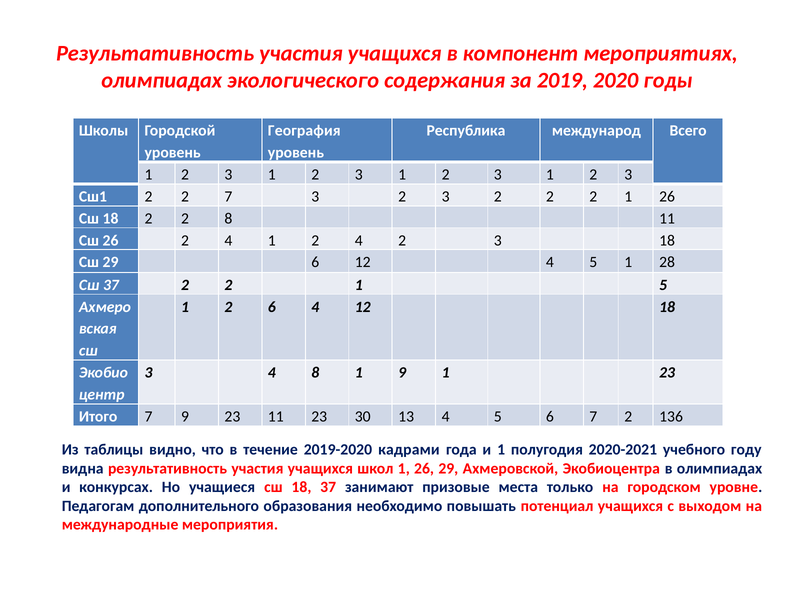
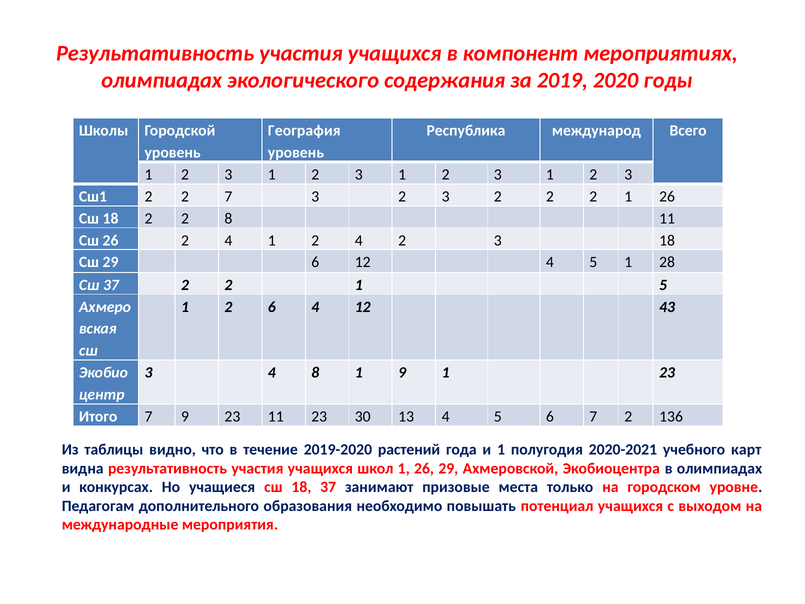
12 18: 18 -> 43
кадрами: кадрами -> растений
году: году -> карт
